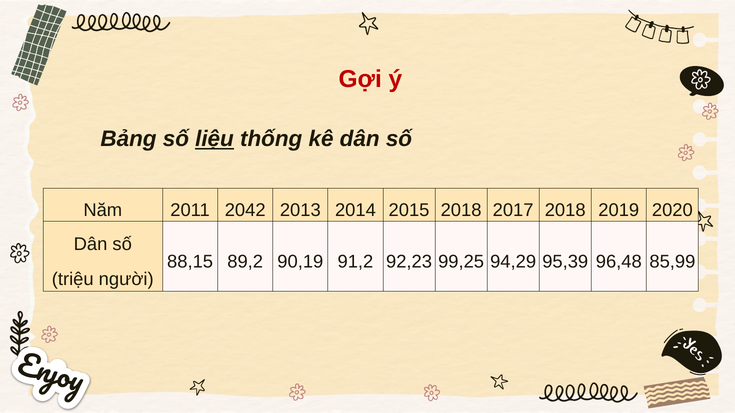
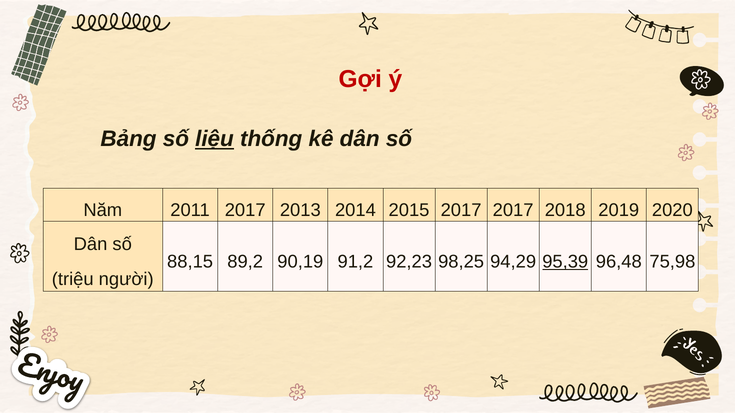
2011 2042: 2042 -> 2017
2015 2018: 2018 -> 2017
99,25: 99,25 -> 98,25
95,39 underline: none -> present
85,99: 85,99 -> 75,98
